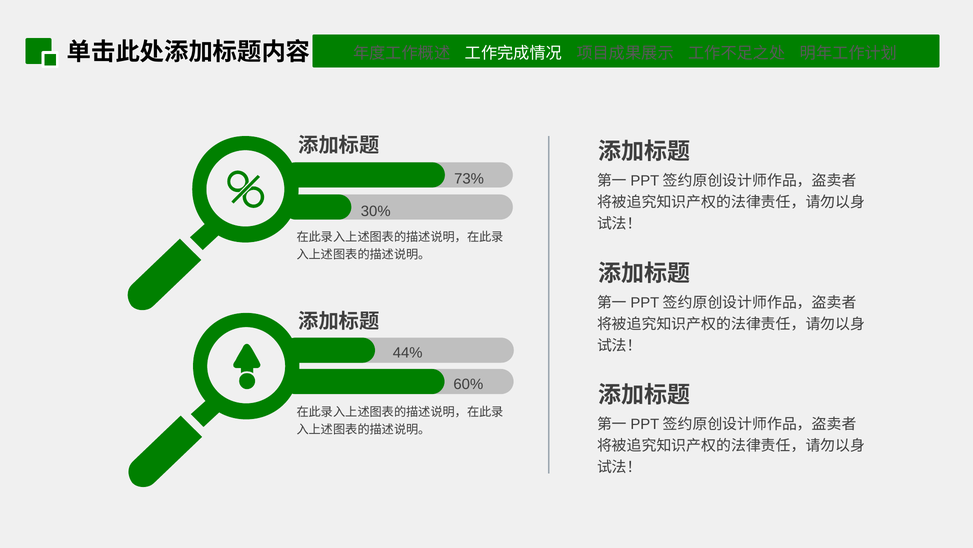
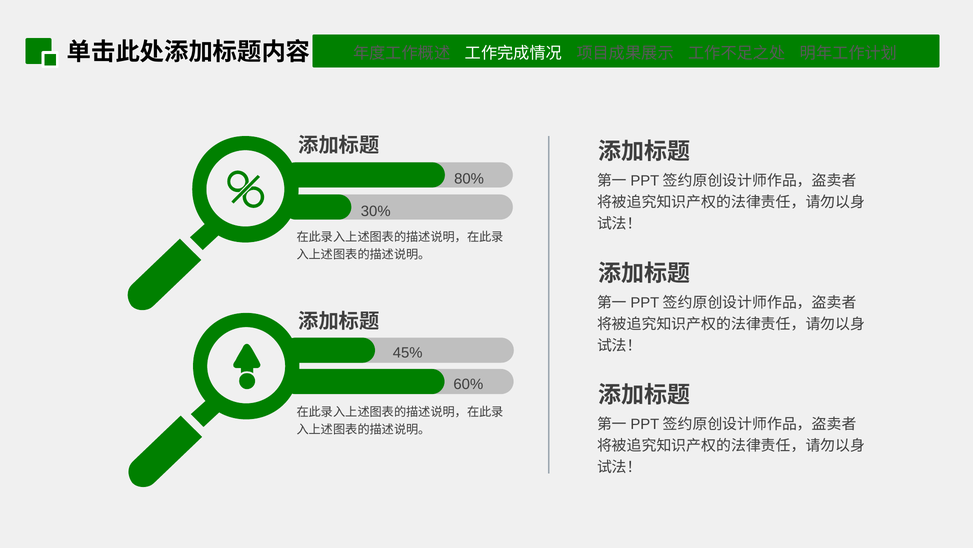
73%: 73% -> 80%
44%: 44% -> 45%
